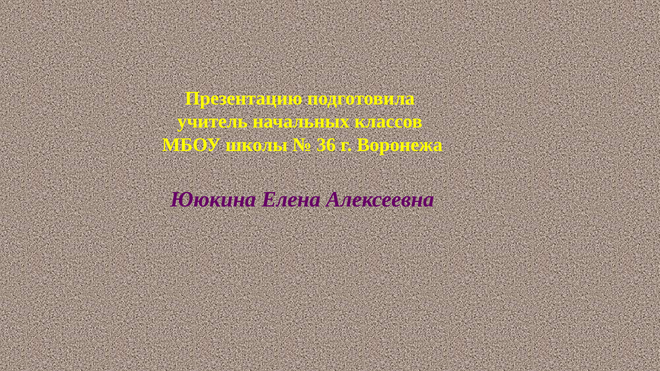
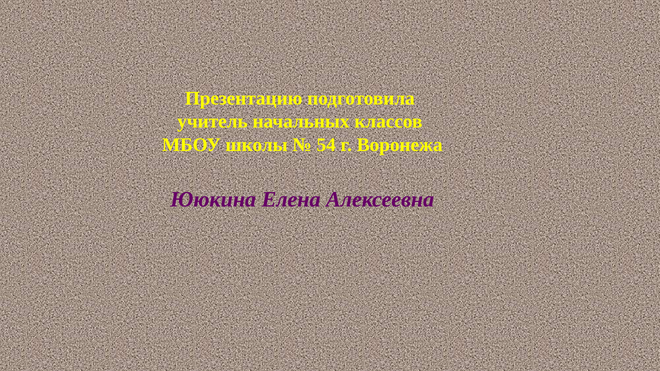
36: 36 -> 54
